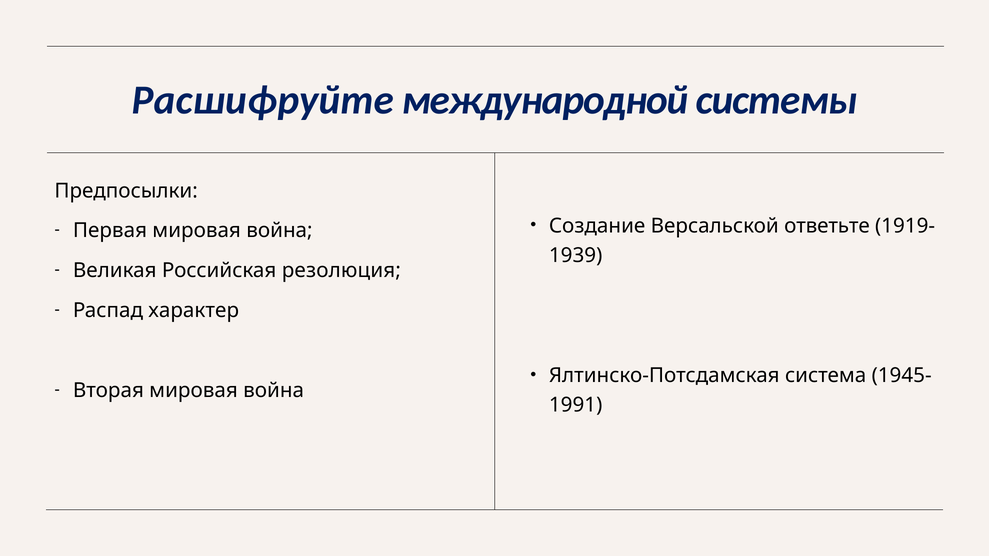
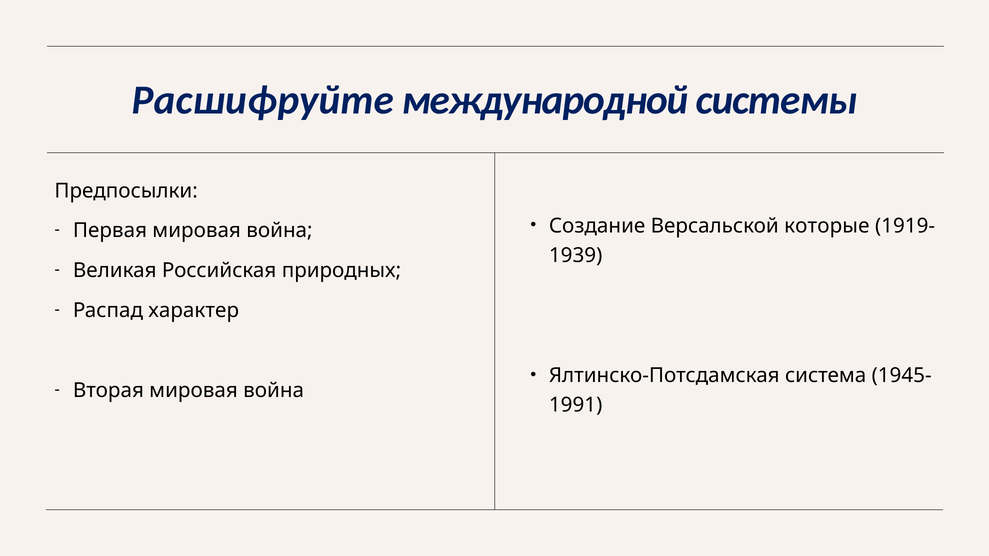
ответьте: ответьте -> которые
резолюция: резолюция -> природных
